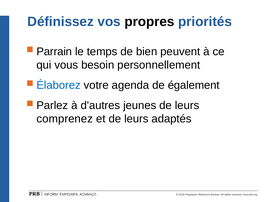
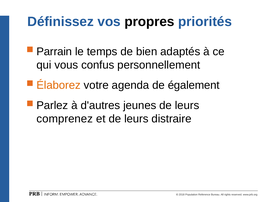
peuvent: peuvent -> adaptés
besoin: besoin -> confus
Élaborez colour: blue -> orange
adaptés: adaptés -> distraire
